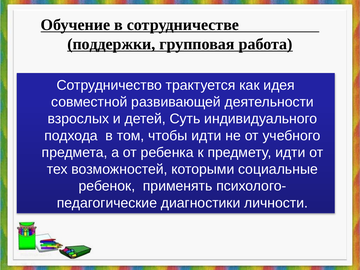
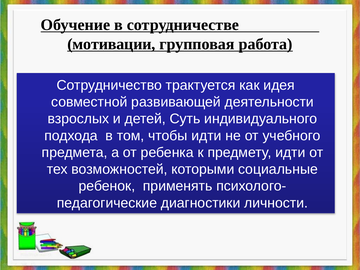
поддержки: поддержки -> мотивации
